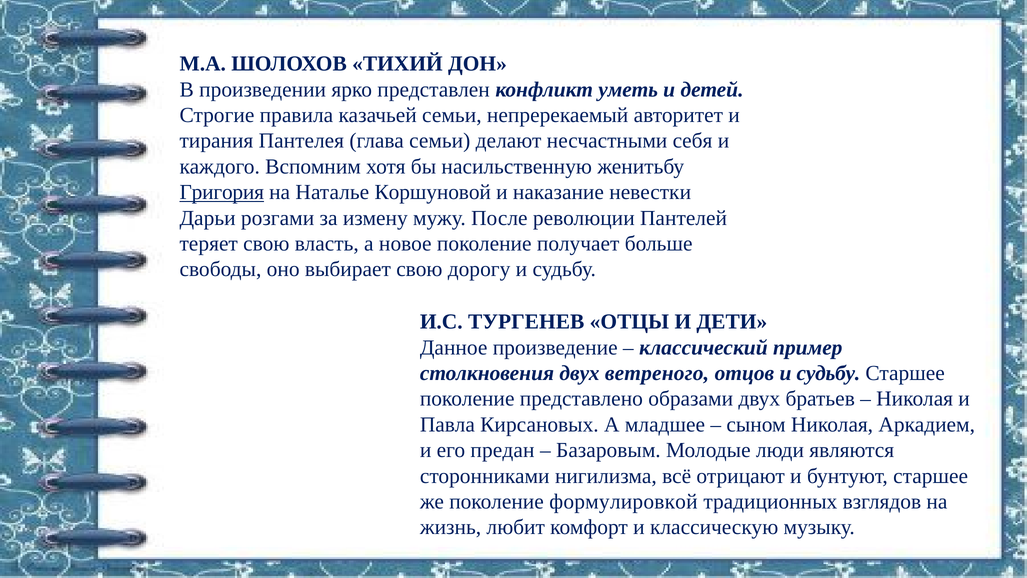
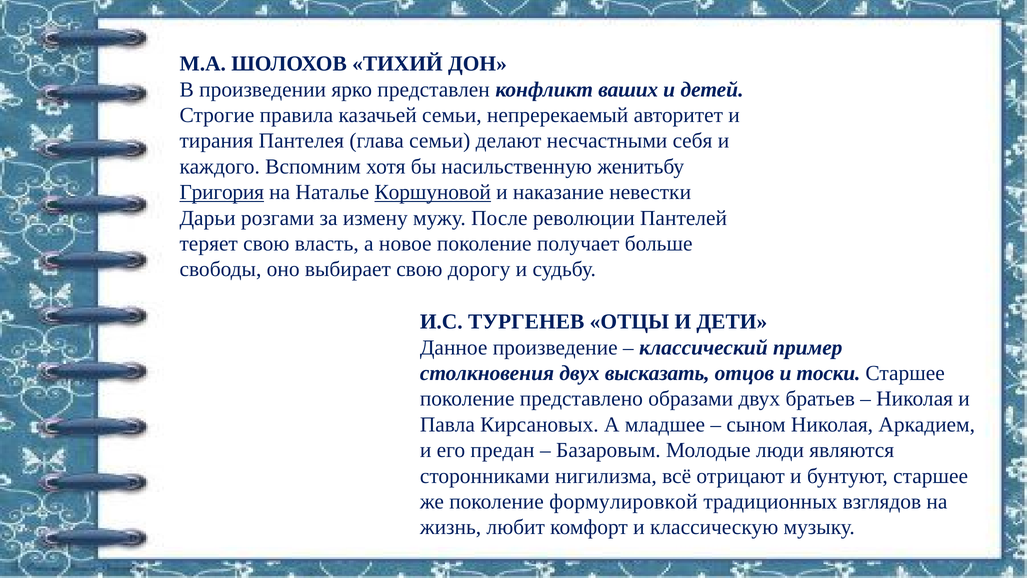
уметь: уметь -> ваших
Коршуновой underline: none -> present
ветреного: ветреного -> высказать
отцов и судьбу: судьбу -> тоски
